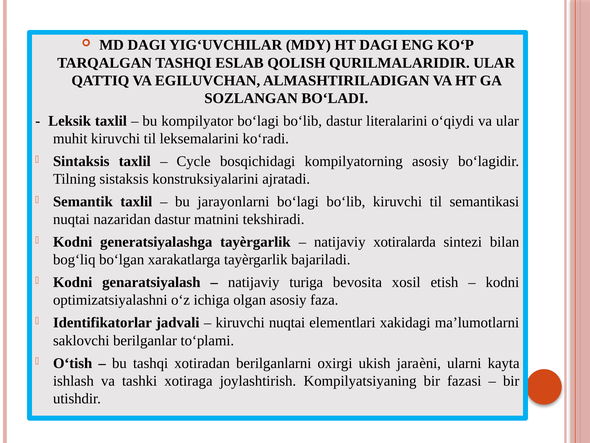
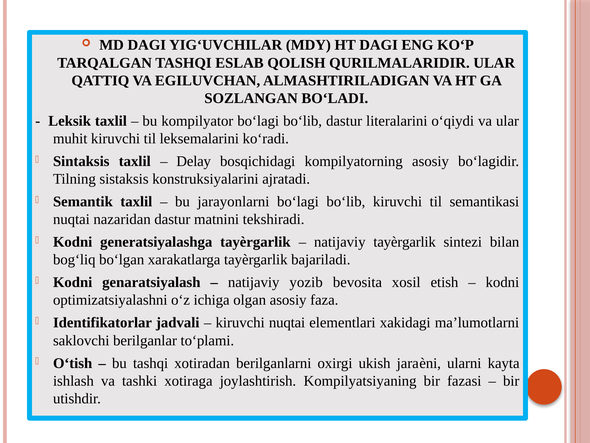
Cycle: Cycle -> Delay
natijaviy xotiralarda: xotiralarda -> tayѐrgarlik
turiga: turiga -> yozib
